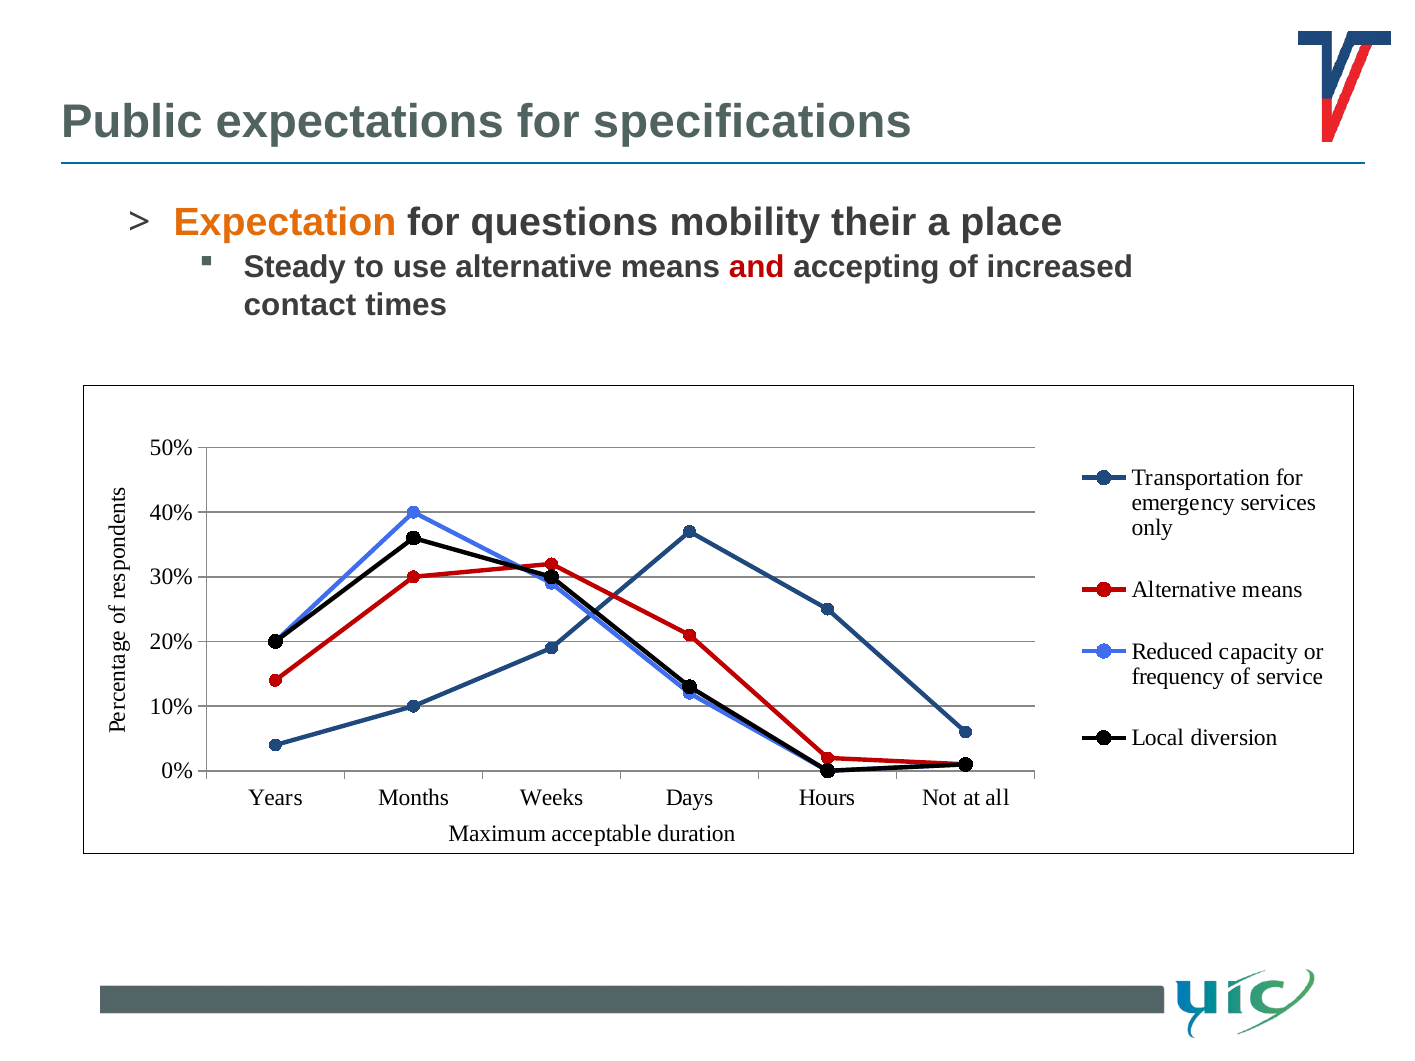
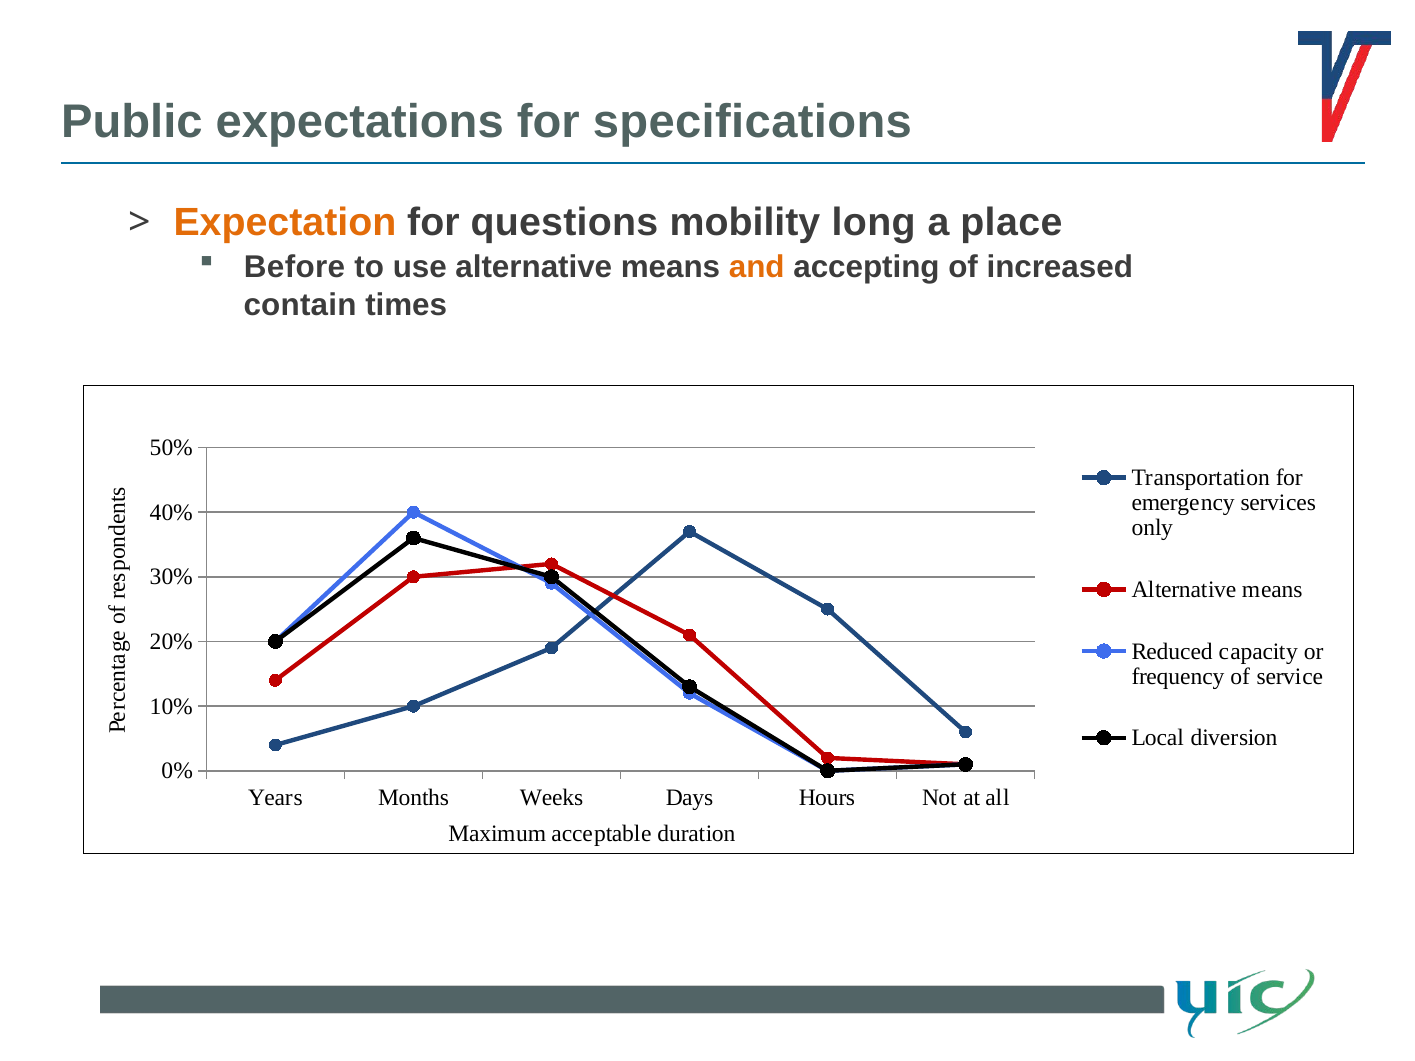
their: their -> long
Steady: Steady -> Before
and colour: red -> orange
contact: contact -> contain
